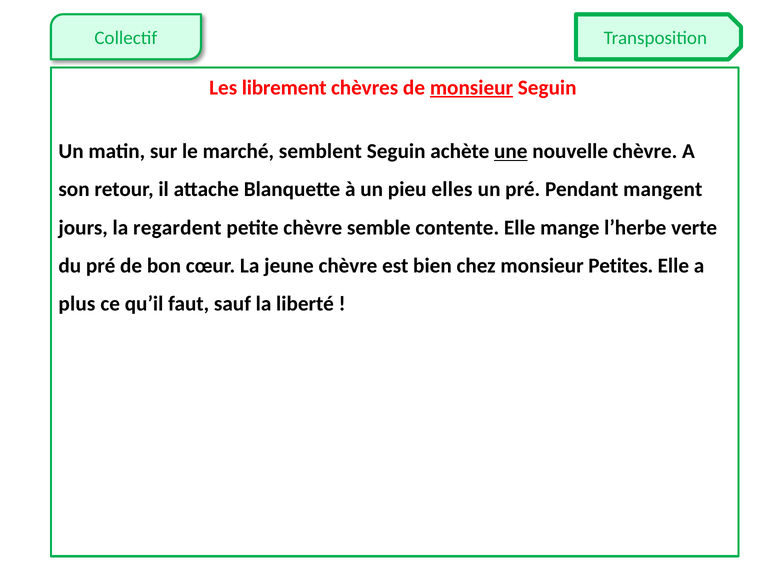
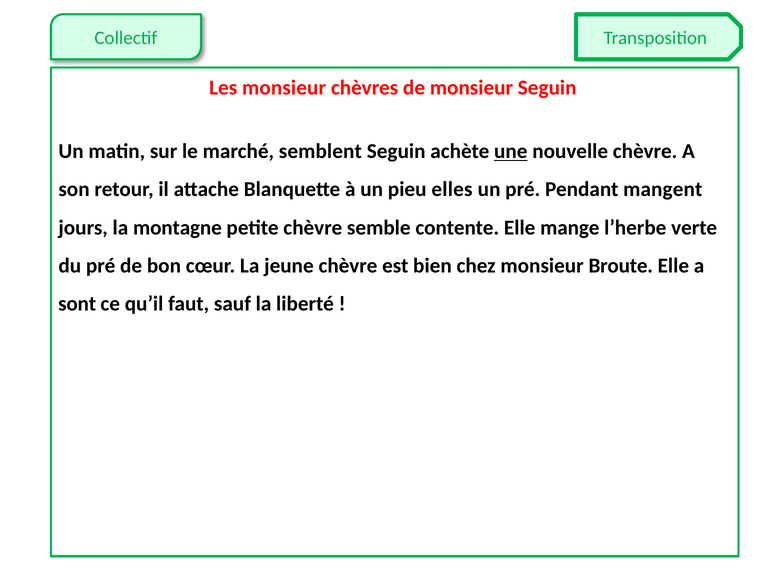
Les librement: librement -> monsieur
monsieur at (471, 88) underline: present -> none
regardent: regardent -> montagne
Petites: Petites -> Broute
plus: plus -> sont
